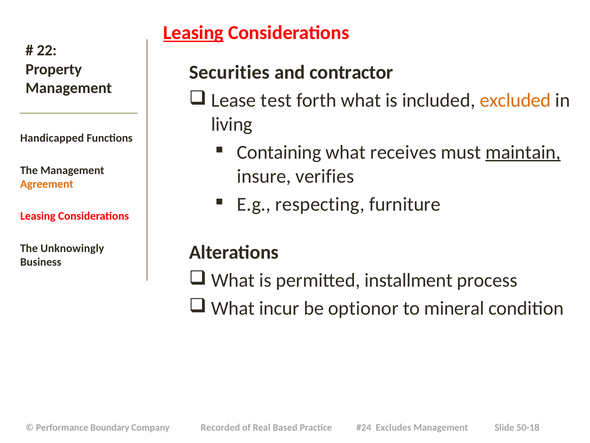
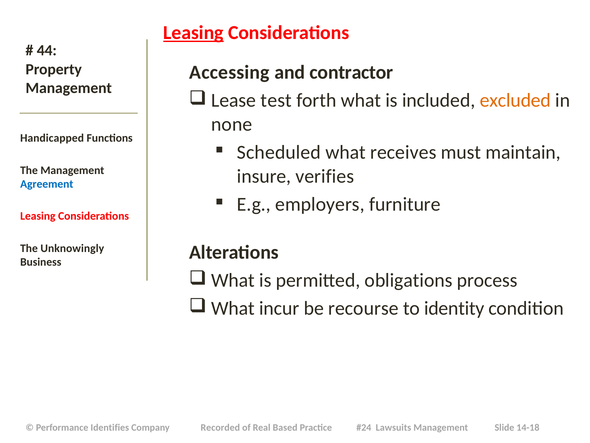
22: 22 -> 44
Securities: Securities -> Accessing
living: living -> none
Containing: Containing -> Scheduled
maintain underline: present -> none
Agreement colour: orange -> blue
respecting: respecting -> employers
installment: installment -> obligations
optionor: optionor -> recourse
mineral: mineral -> identity
Boundary: Boundary -> Identifies
Excludes: Excludes -> Lawsuits
50-18: 50-18 -> 14-18
